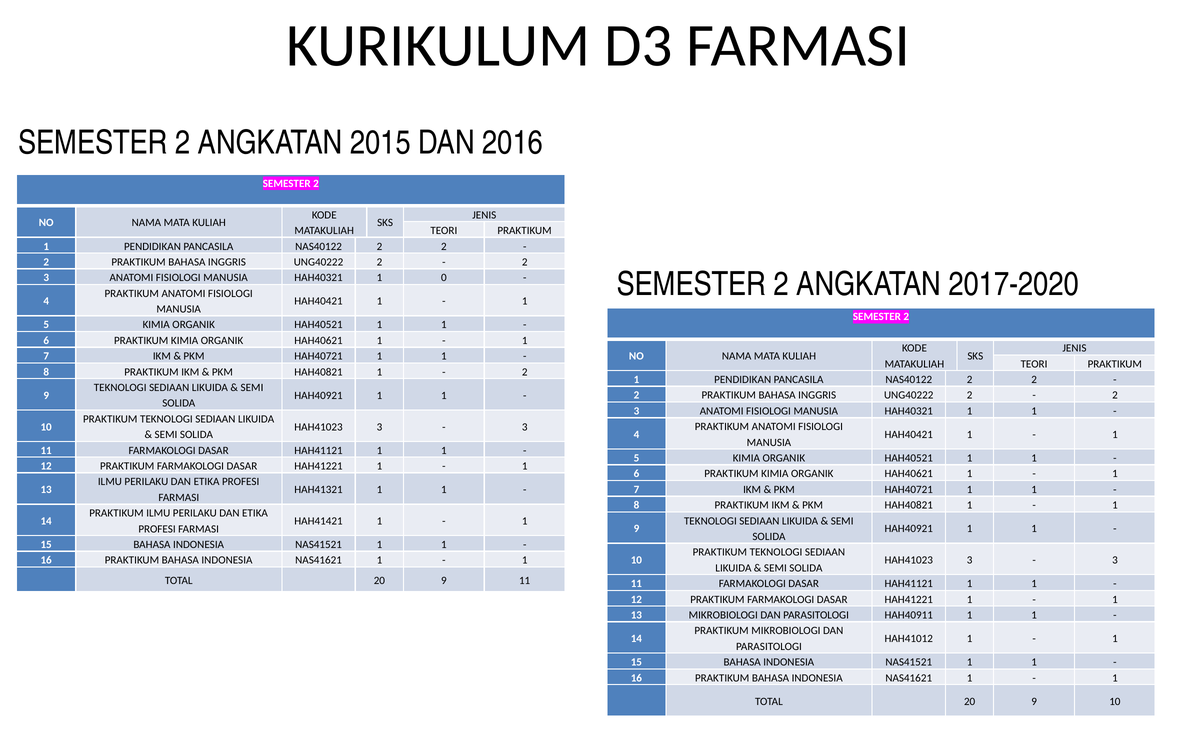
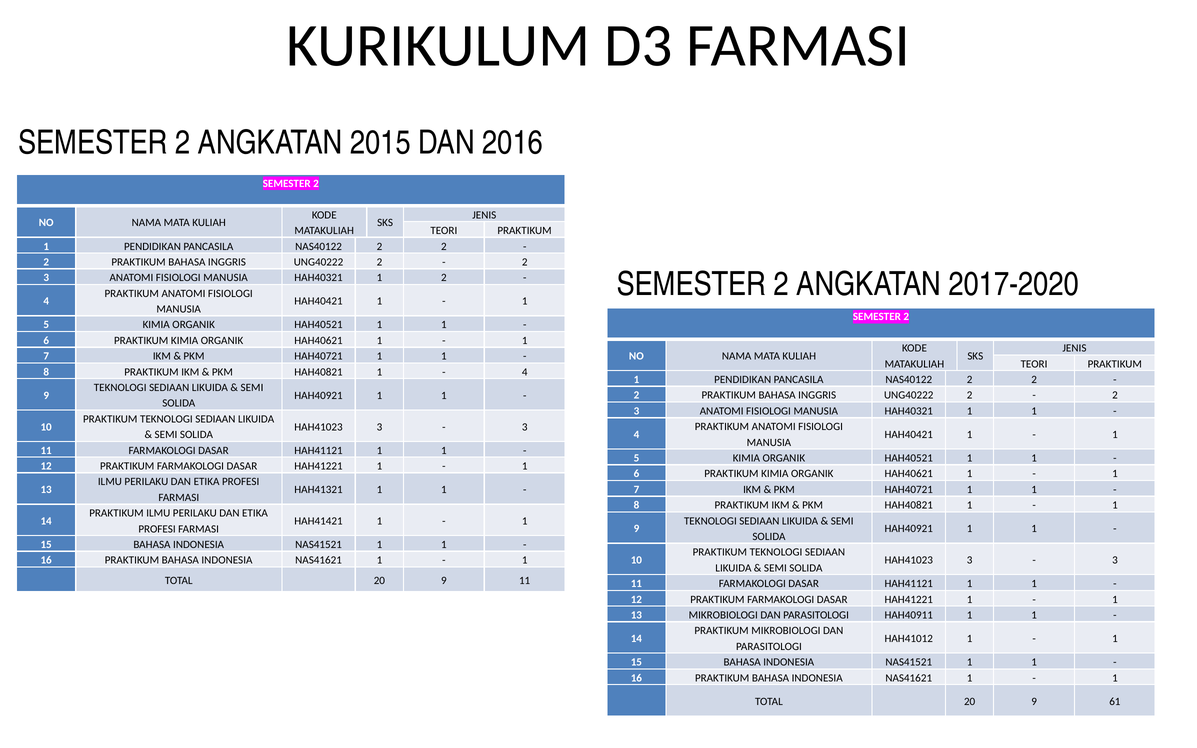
1 0: 0 -> 2
2 at (525, 372): 2 -> 4
9 10: 10 -> 61
